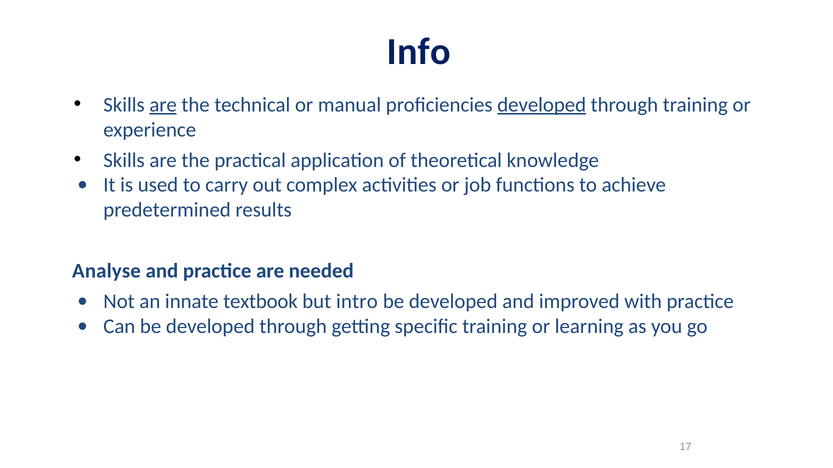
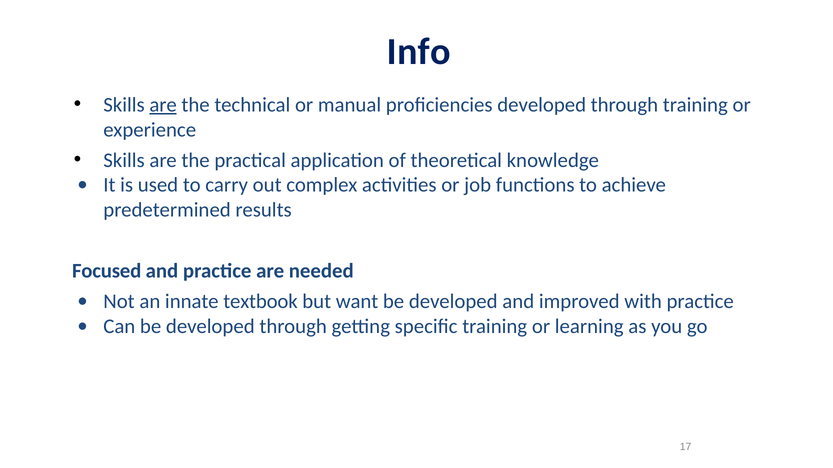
developed at (542, 105) underline: present -> none
Analyse: Analyse -> Focused
intro: intro -> want
